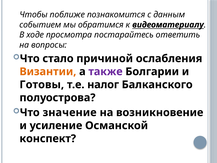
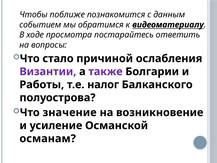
Византии colour: orange -> purple
Готовы: Готовы -> Работы
конспект: конспект -> османам
